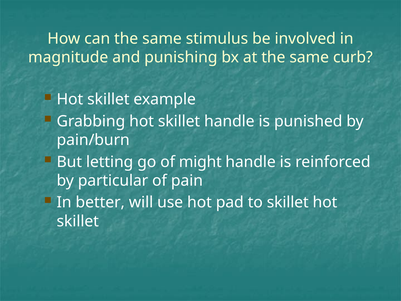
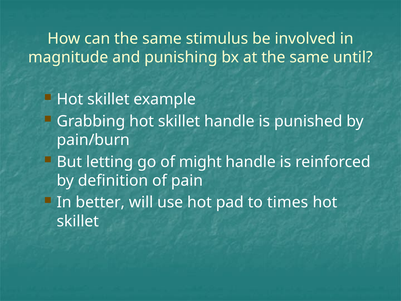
curb: curb -> until
particular: particular -> definition
to skillet: skillet -> times
